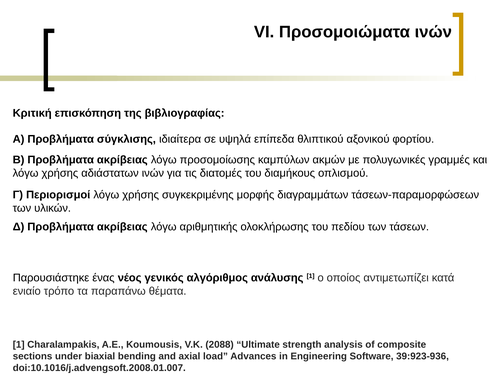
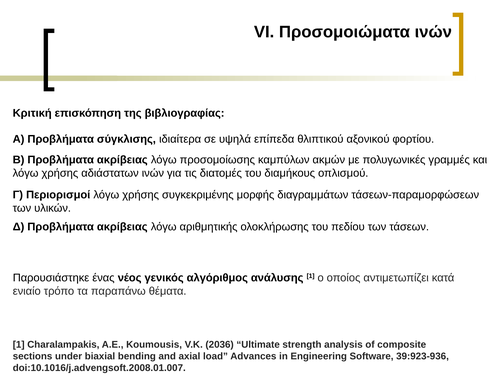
2088: 2088 -> 2036
